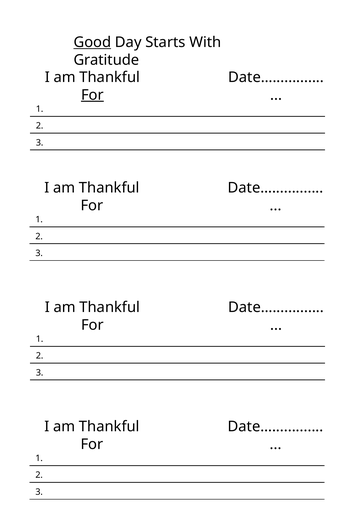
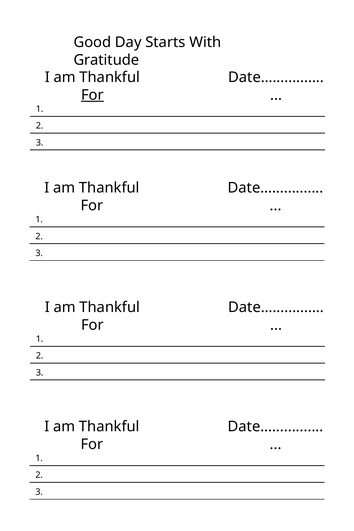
Good underline: present -> none
